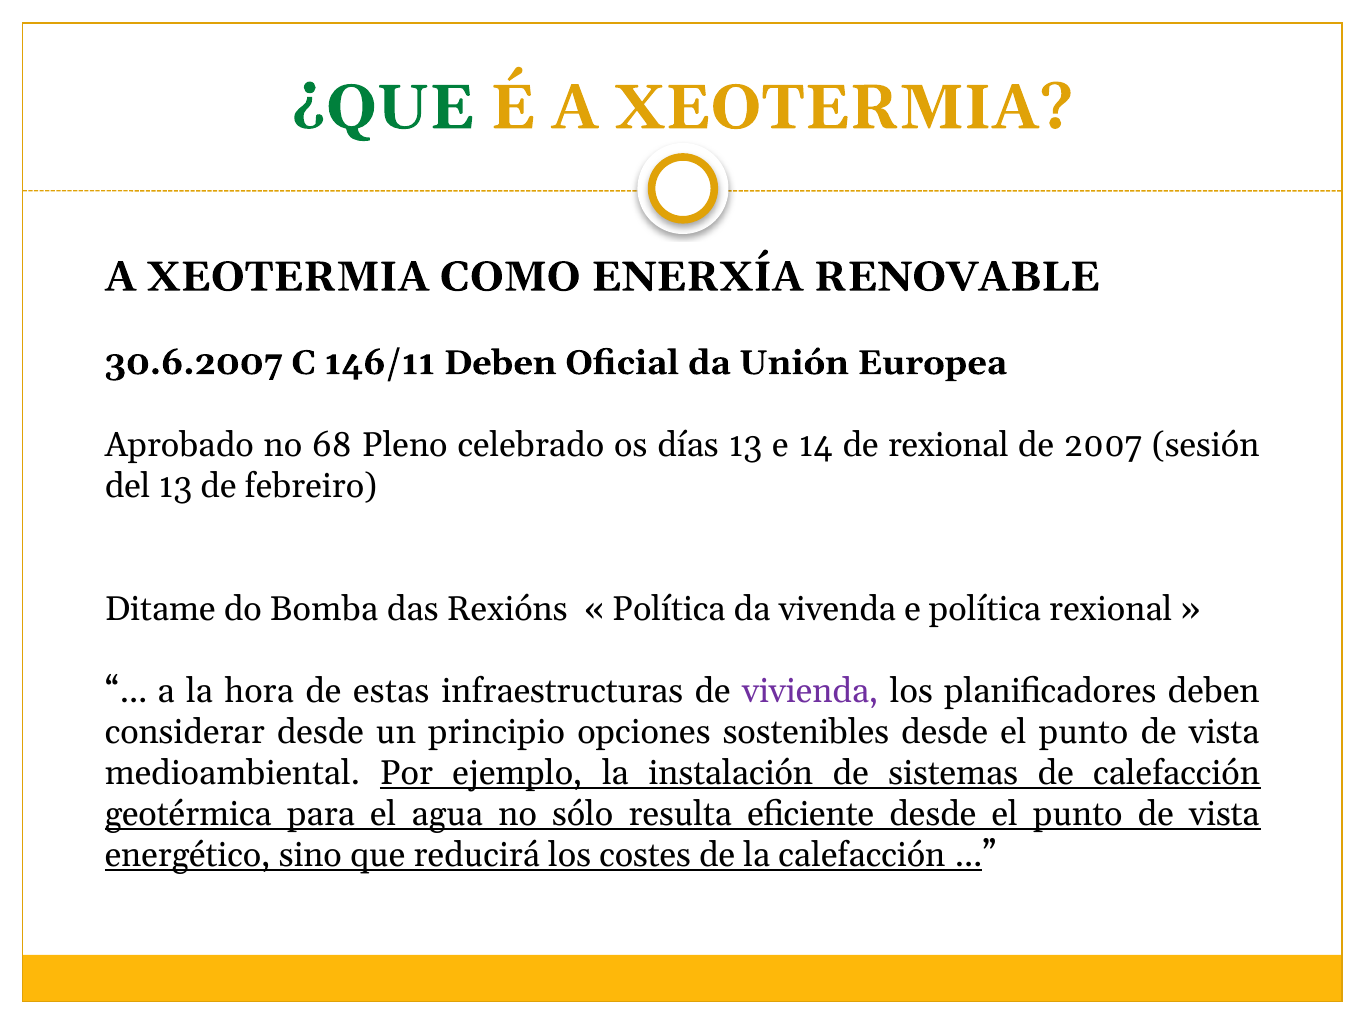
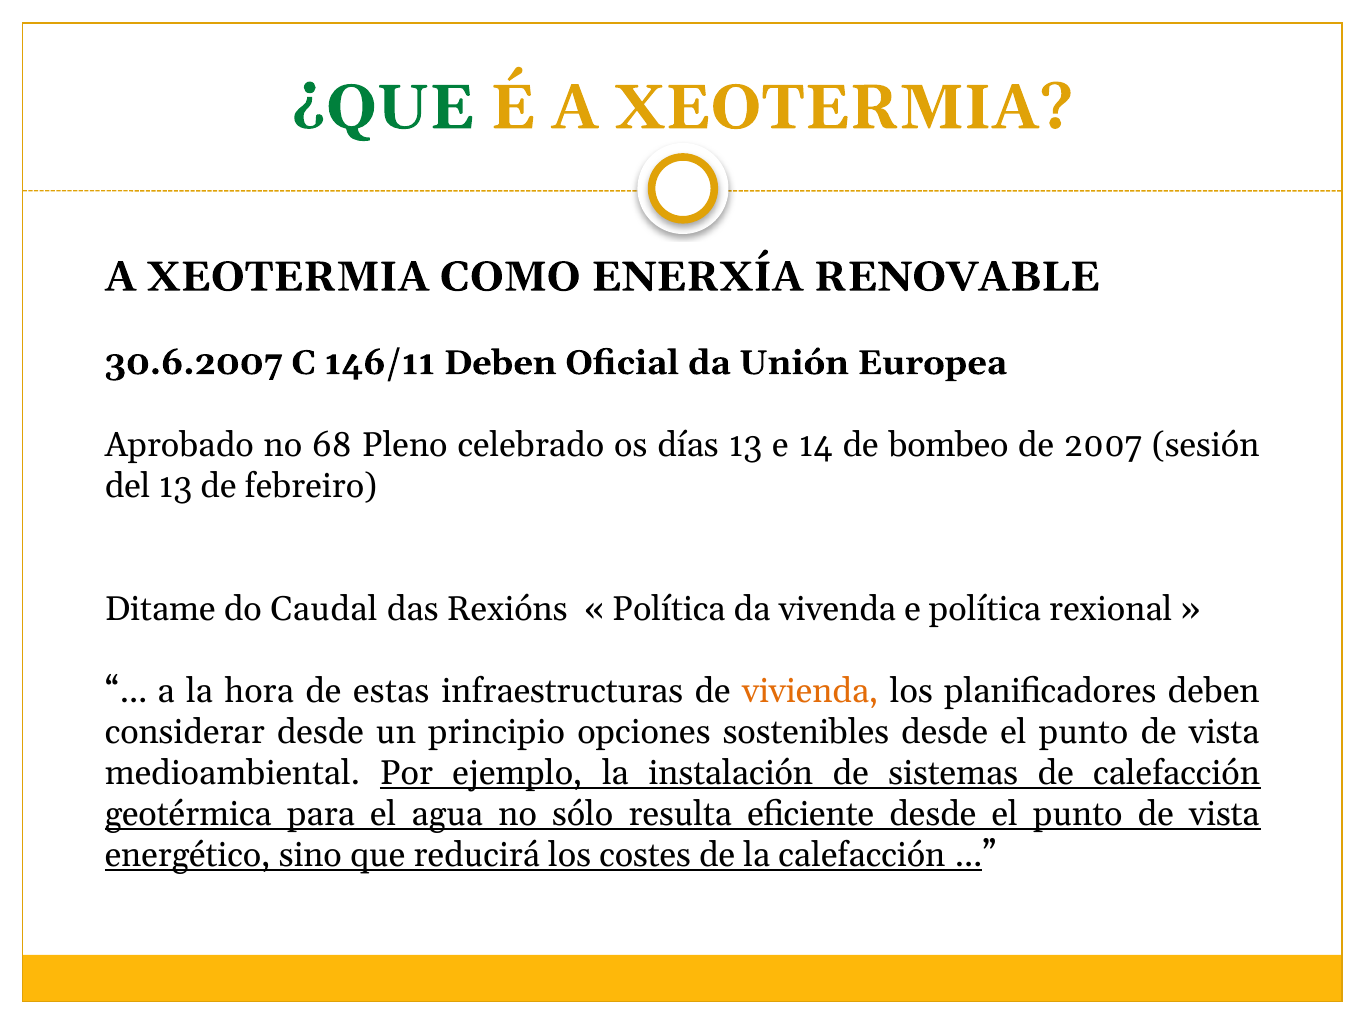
de rexional: rexional -> bombeo
Bomba: Bomba -> Caudal
vivienda colour: purple -> orange
